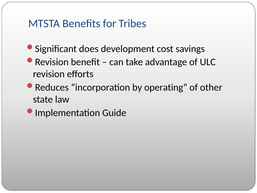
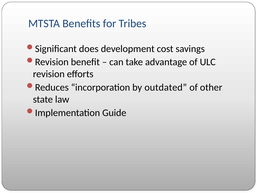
operating: operating -> outdated
